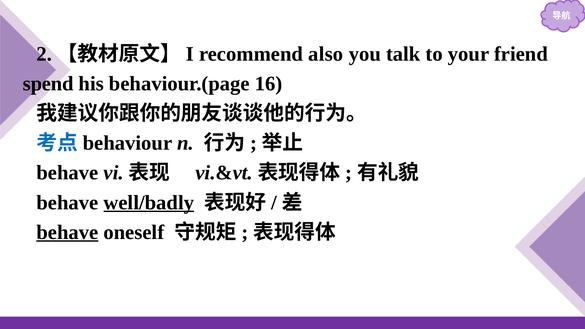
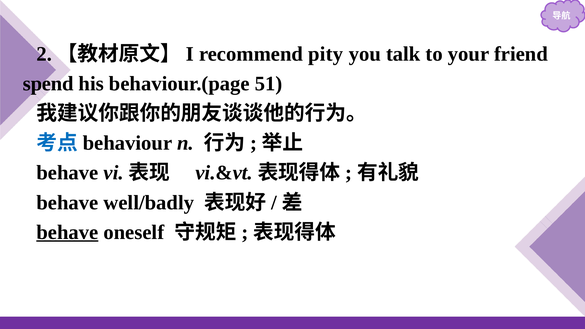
also: also -> pity
16: 16 -> 51
well/badly underline: present -> none
